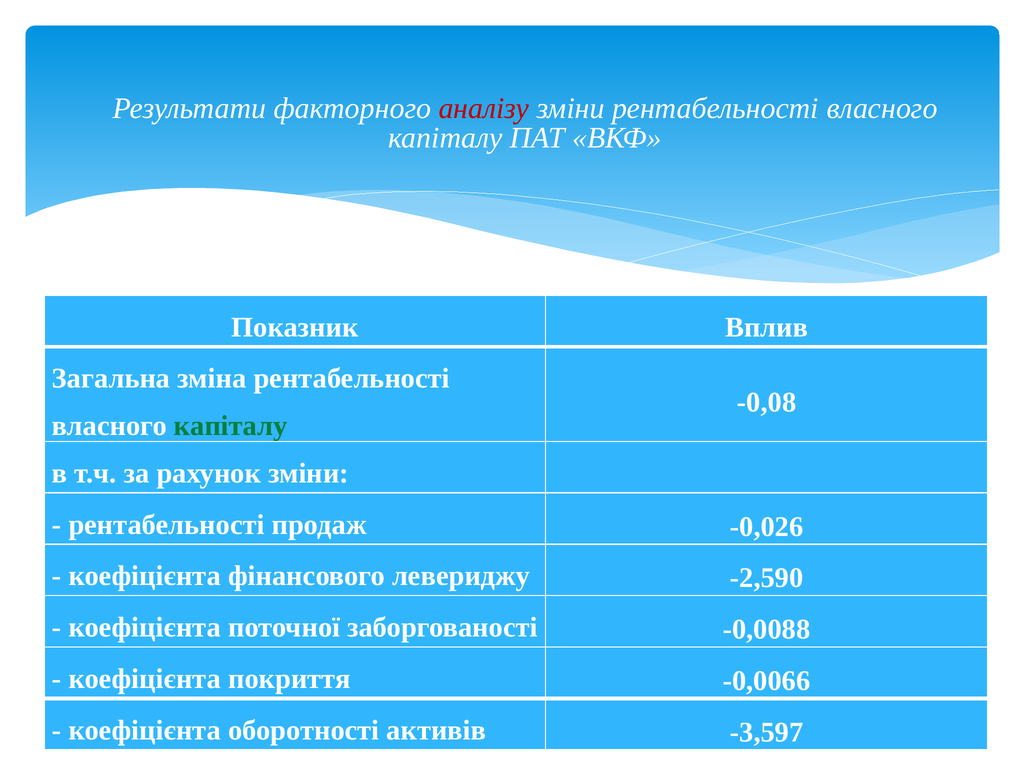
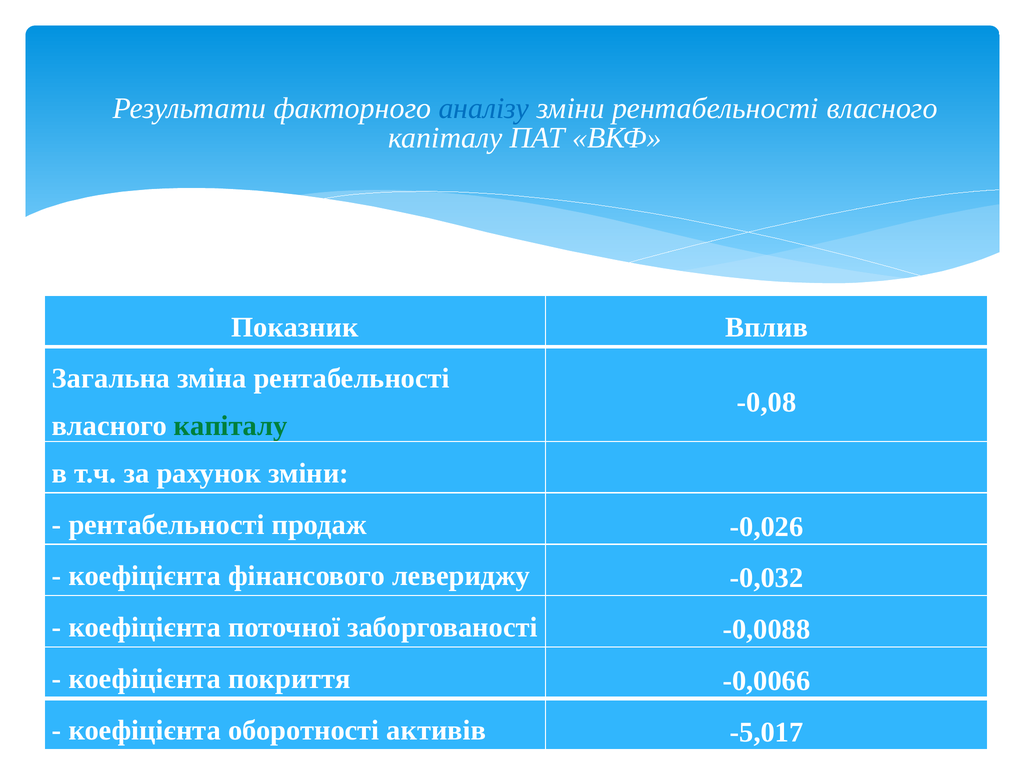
аналізу colour: red -> blue
-2,590: -2,590 -> -0,032
-3,597: -3,597 -> -5,017
